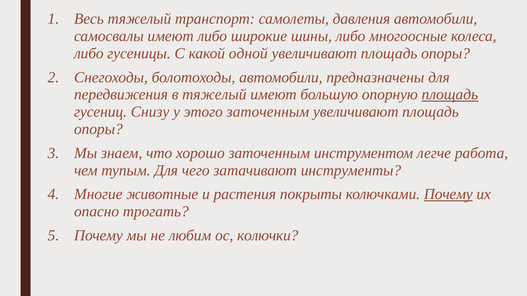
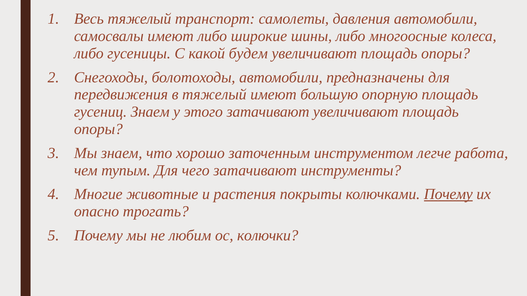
одной: одной -> будем
площадь at (450, 95) underline: present -> none
гусениц Снизу: Снизу -> Знаем
этого заточенным: заточенным -> затачивают
